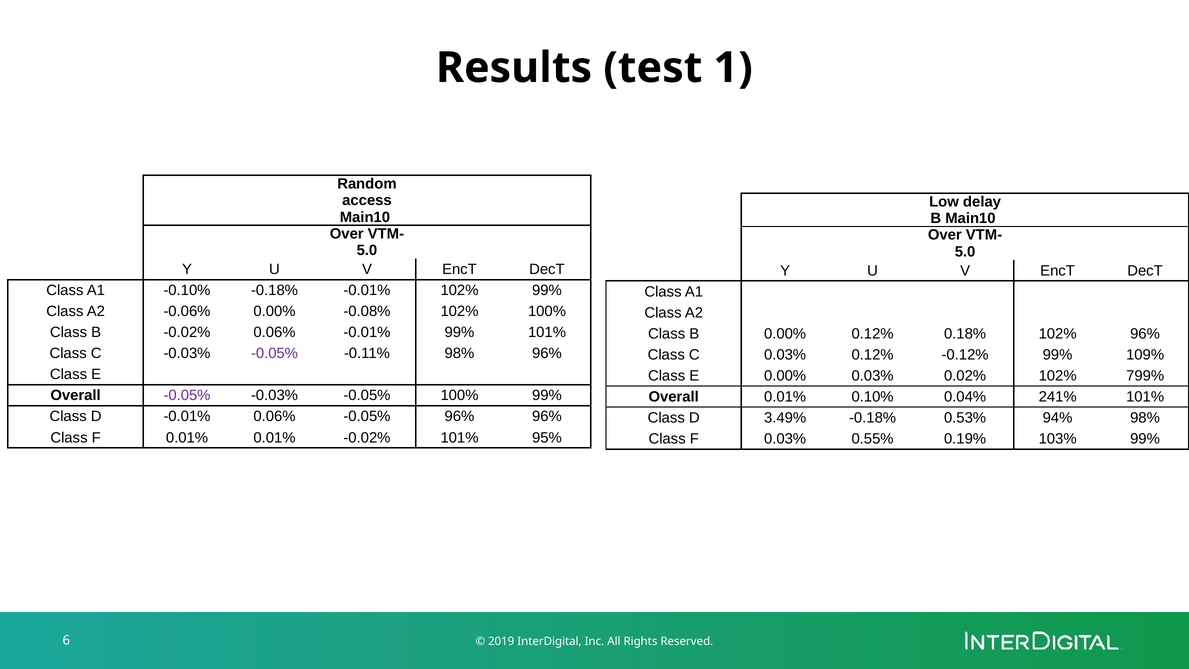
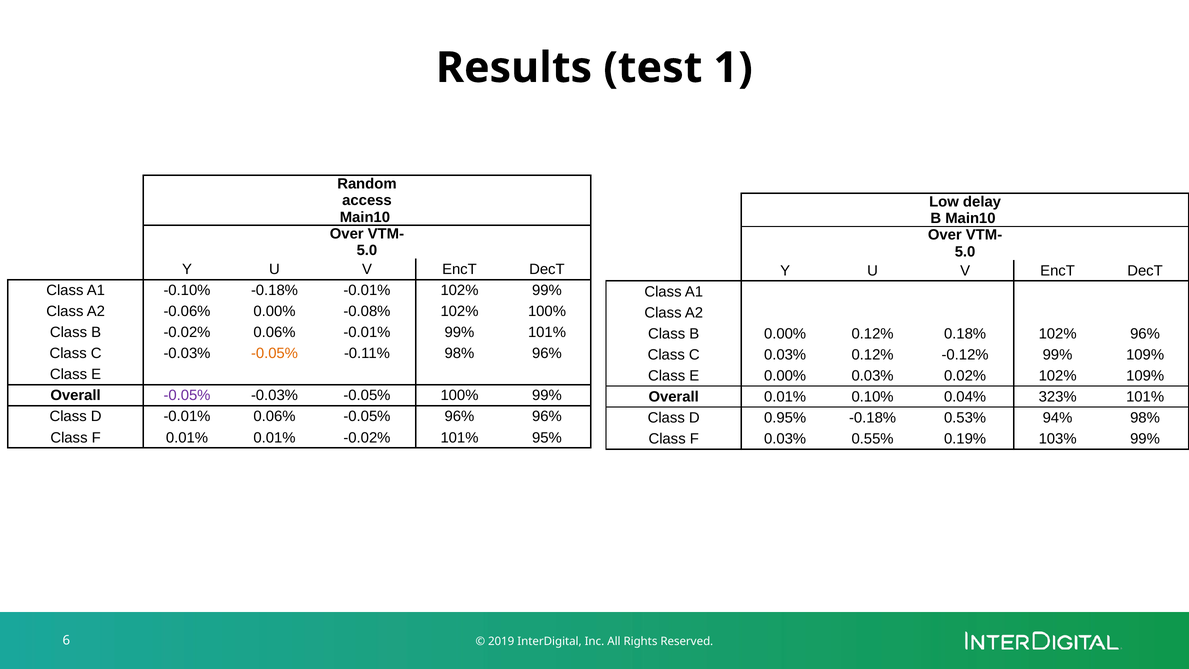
-0.05% at (274, 353) colour: purple -> orange
102% 799%: 799% -> 109%
241%: 241% -> 323%
3.49%: 3.49% -> 0.95%
